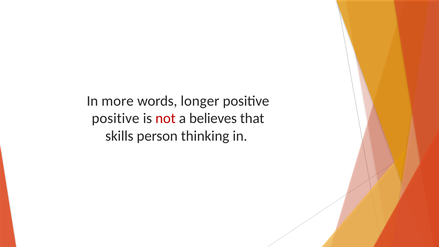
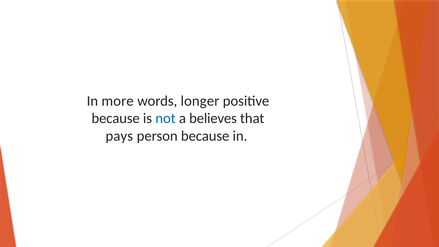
positive at (116, 118): positive -> because
not colour: red -> blue
skills: skills -> pays
person thinking: thinking -> because
